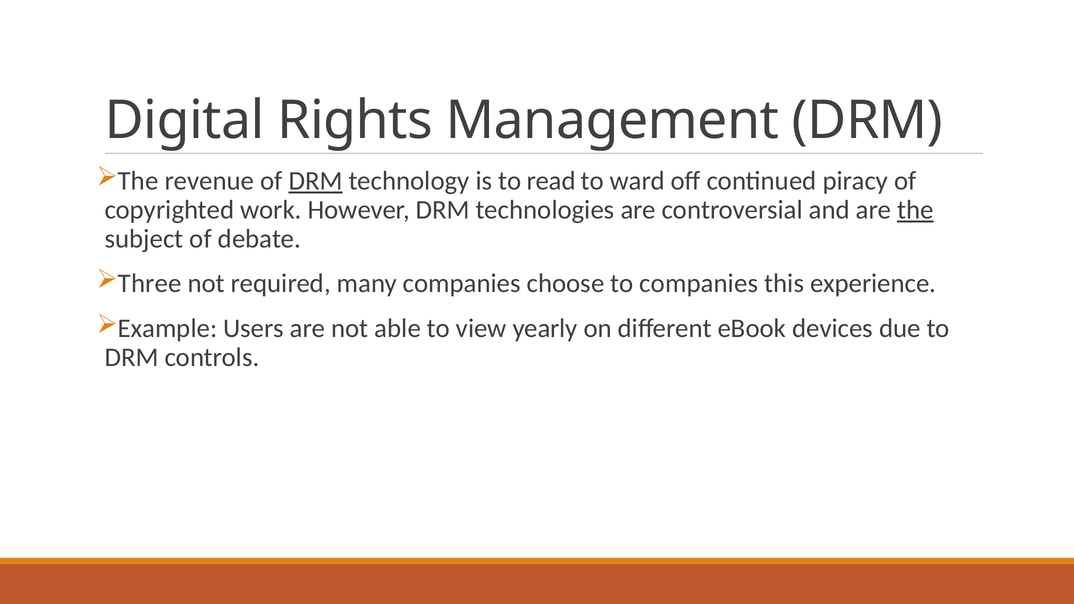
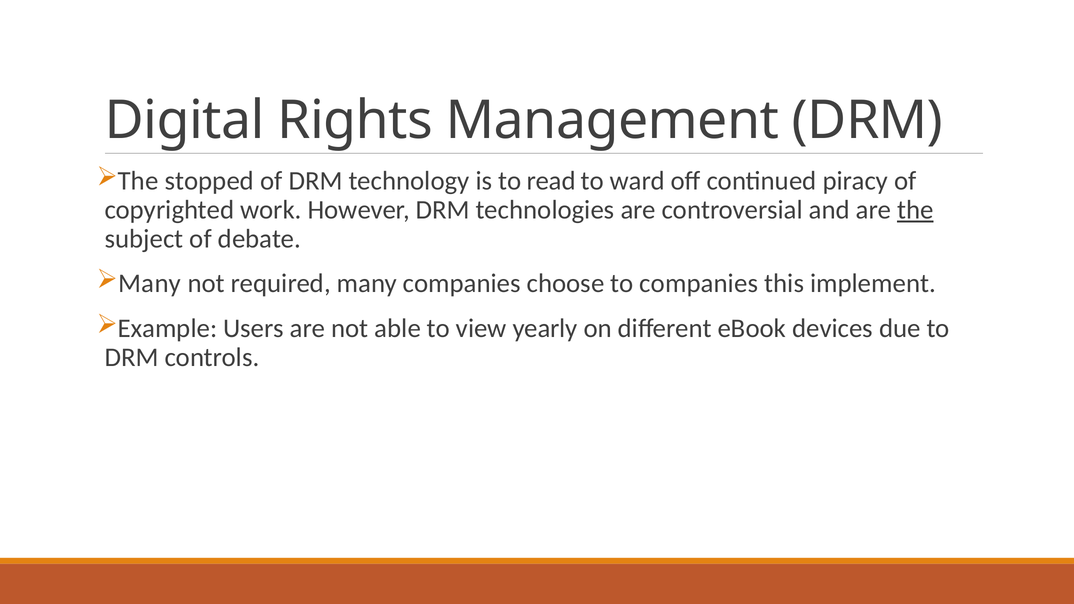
revenue: revenue -> stopped
DRM at (316, 181) underline: present -> none
Three at (150, 284): Three -> Many
experience: experience -> implement
